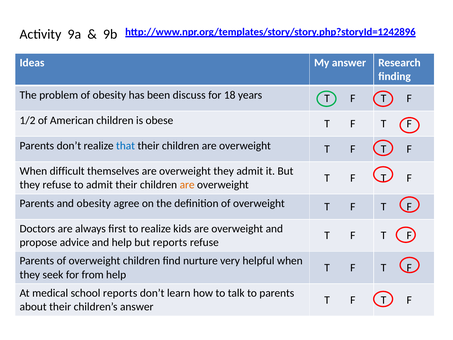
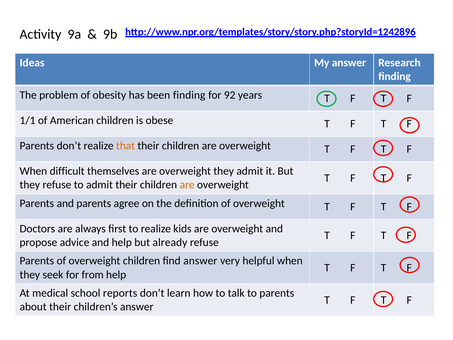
been discuss: discuss -> finding
18: 18 -> 92
1/2: 1/2 -> 1/1
that colour: blue -> orange
and obesity: obesity -> parents
but reports: reports -> already
find nurture: nurture -> answer
